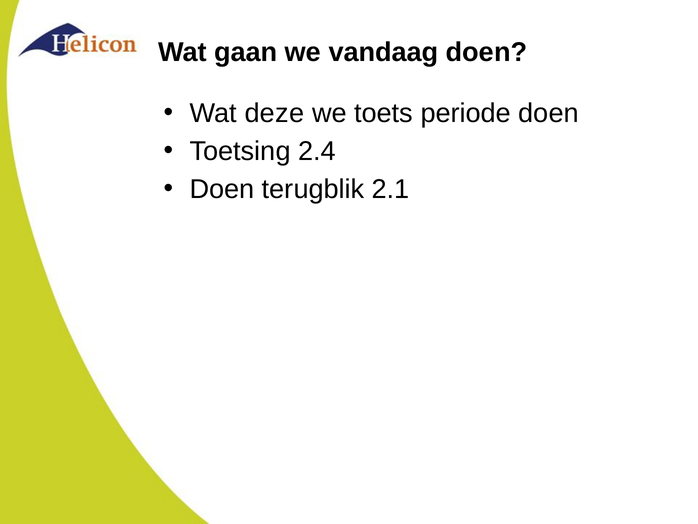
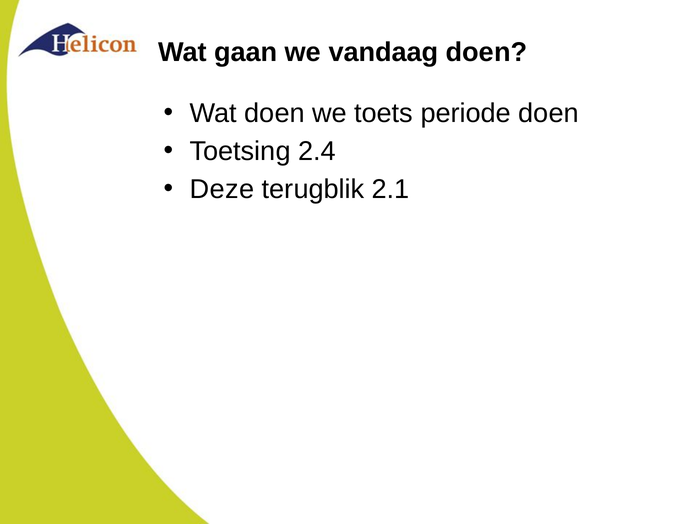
Wat deze: deze -> doen
Doen at (222, 189): Doen -> Deze
